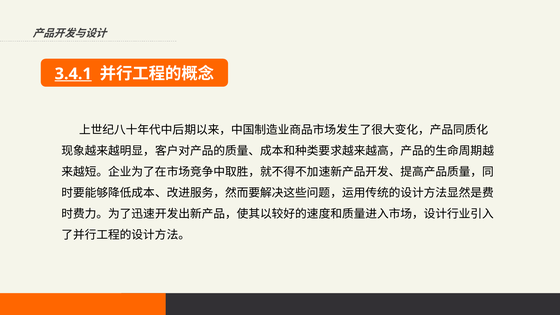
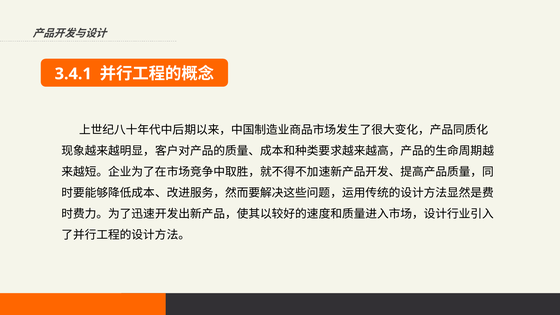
3.4.1 underline: present -> none
